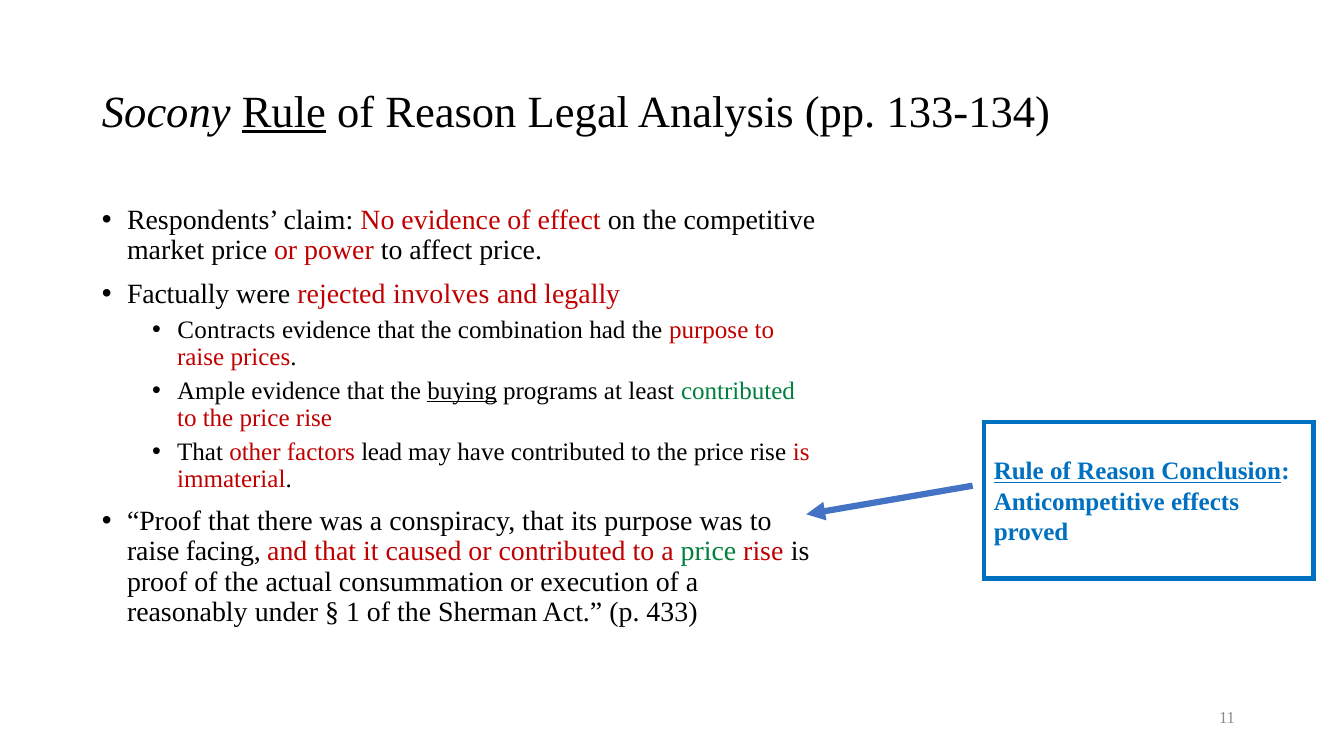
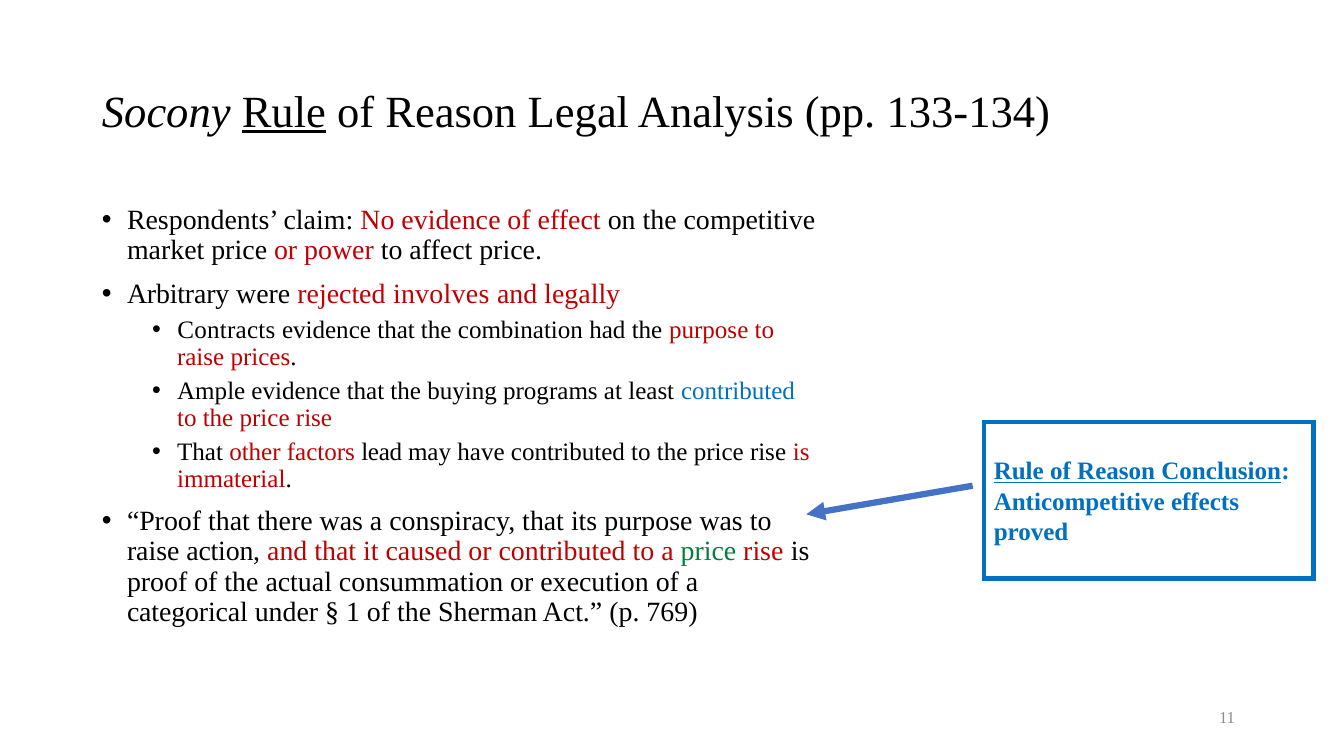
Factually: Factually -> Arbitrary
buying underline: present -> none
contributed at (738, 391) colour: green -> blue
facing: facing -> action
reasonably: reasonably -> categorical
433: 433 -> 769
